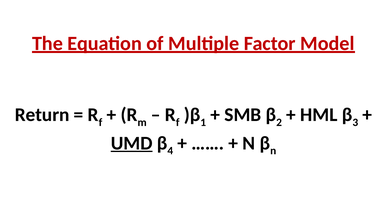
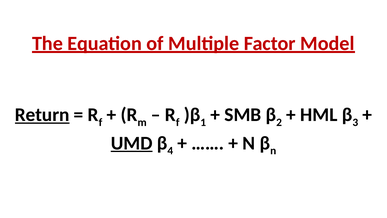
Return underline: none -> present
